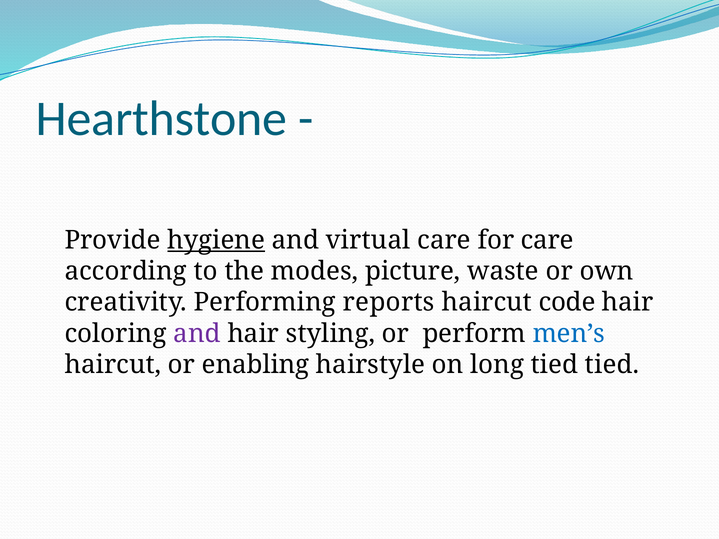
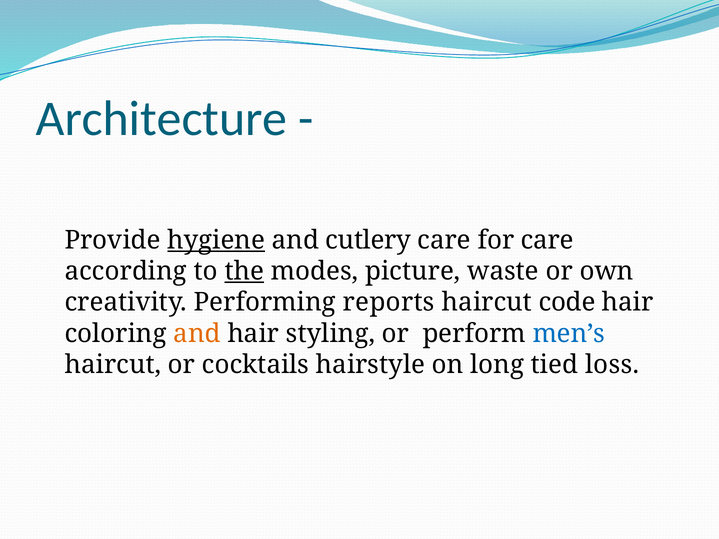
Hearthstone: Hearthstone -> Architecture
virtual: virtual -> cutlery
the underline: none -> present
and at (197, 334) colour: purple -> orange
enabling: enabling -> cocktails
tied tied: tied -> loss
